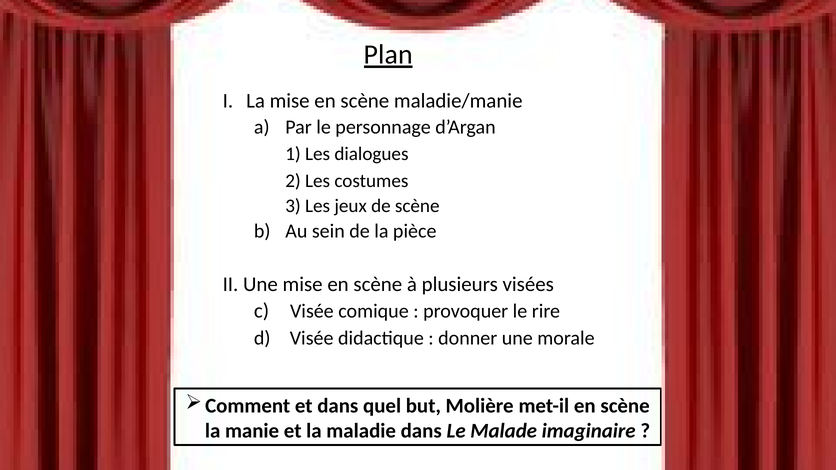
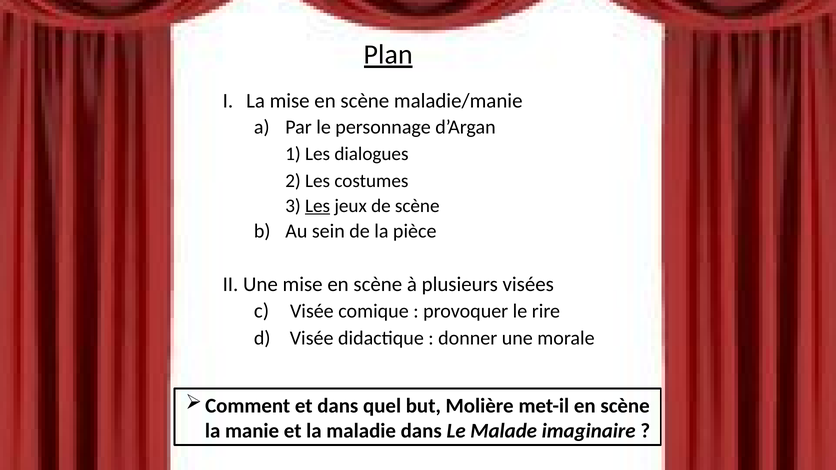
Les at (318, 206) underline: none -> present
